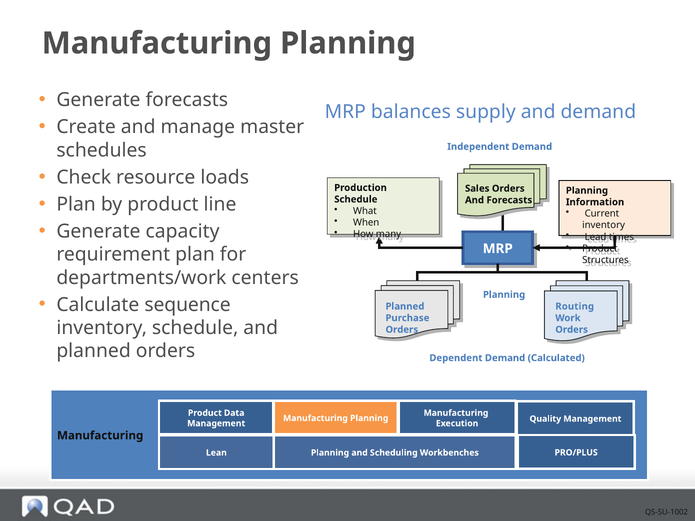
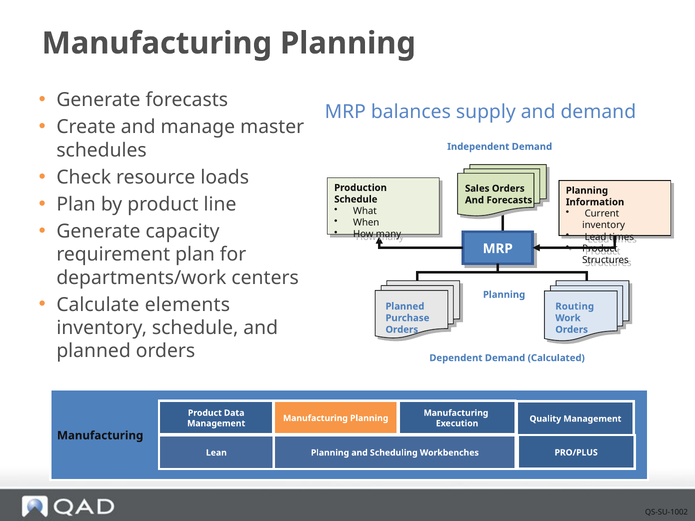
sequence: sequence -> elements
